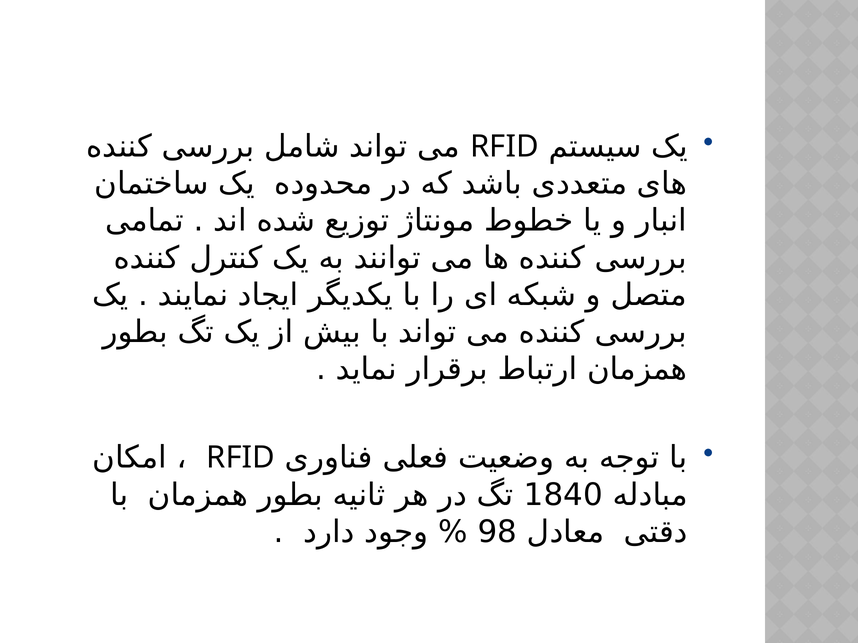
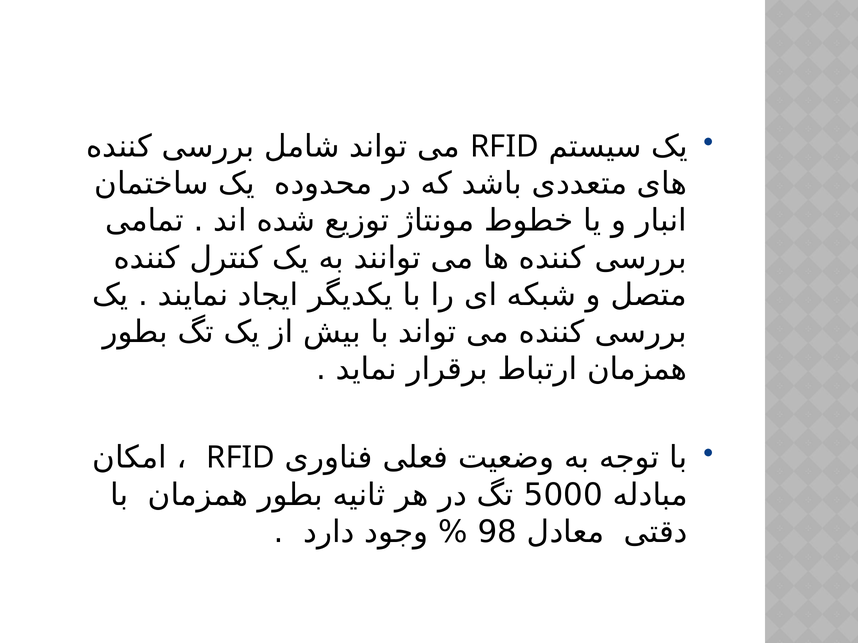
1840: 1840 -> 5000
